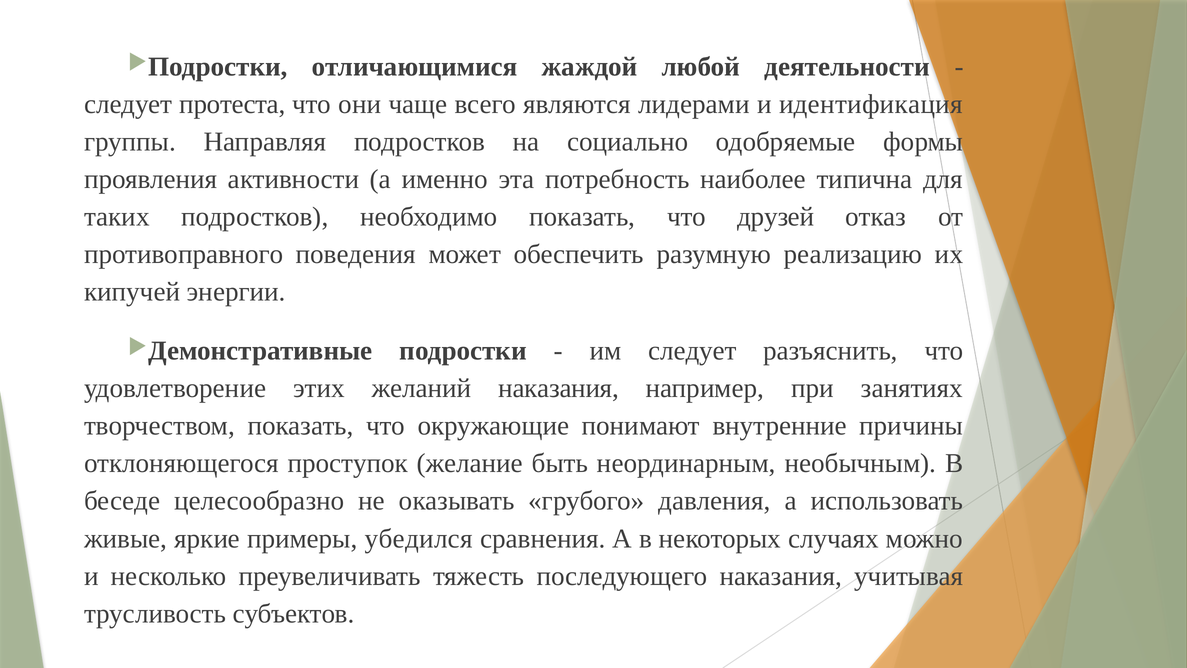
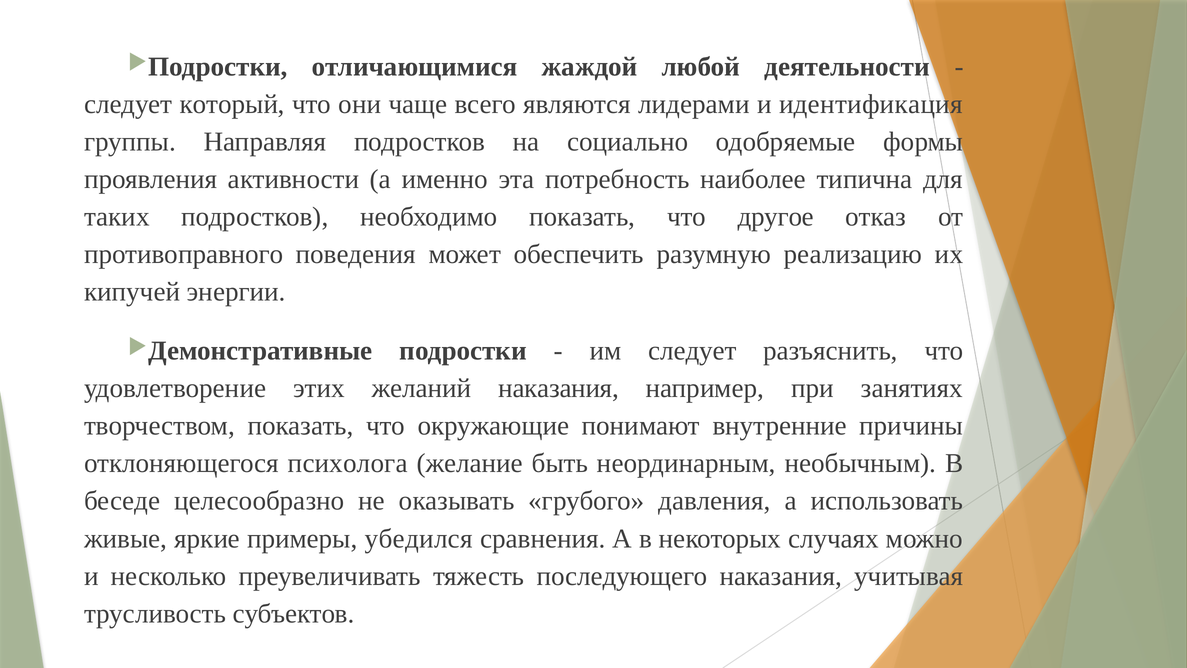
протеста: протеста -> который
друзей: друзей -> другое
проступок: проступок -> психолога
